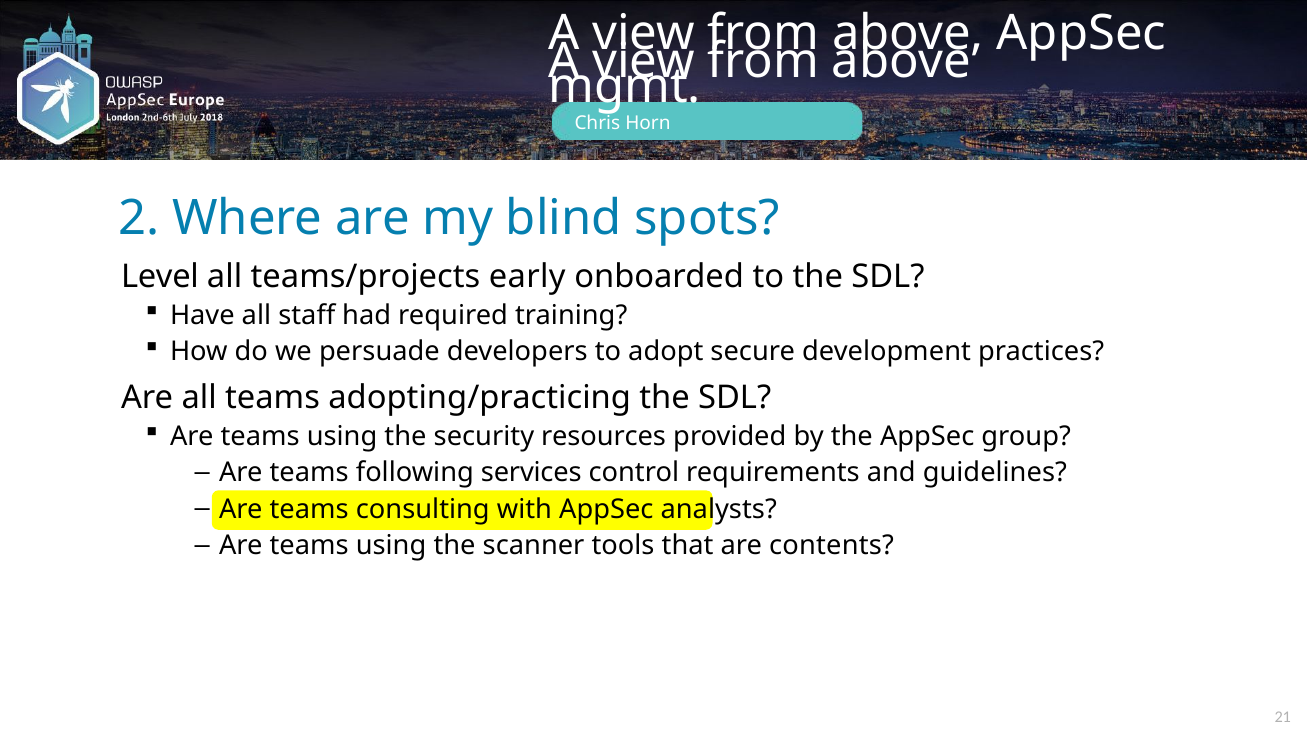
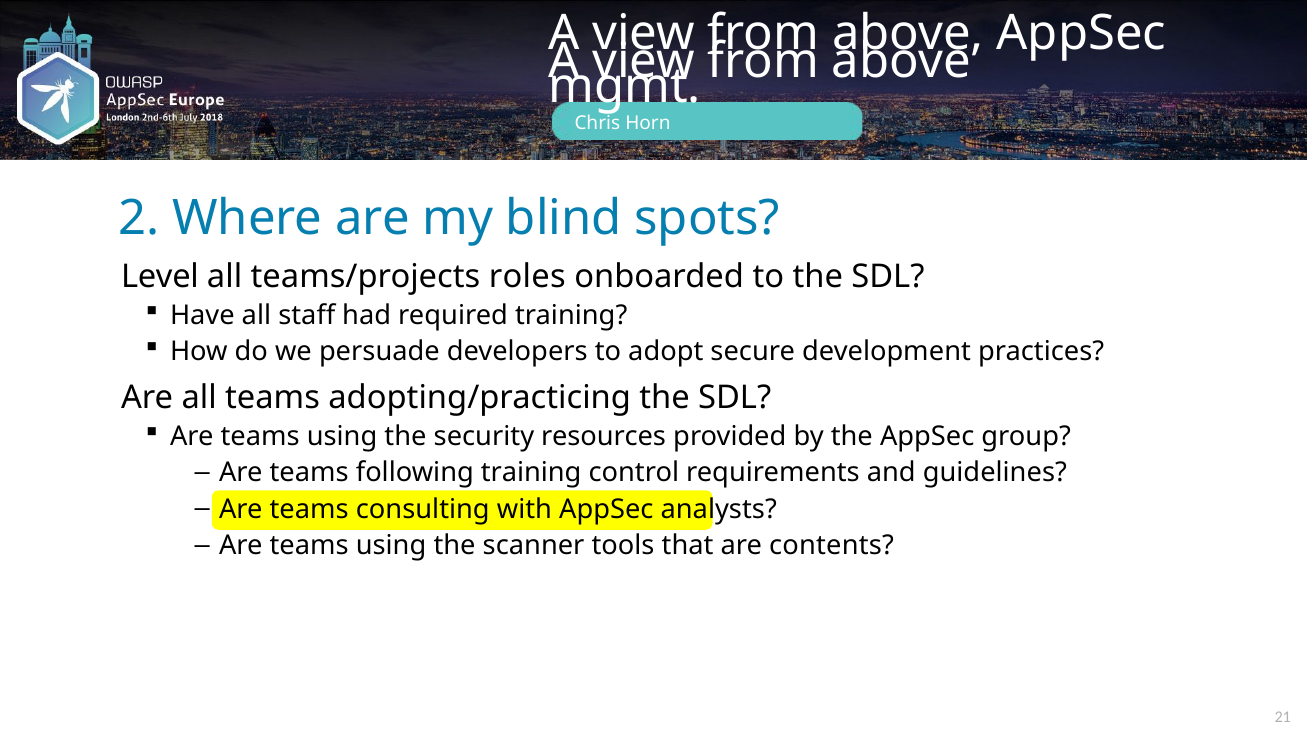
early: early -> roles
following services: services -> training
